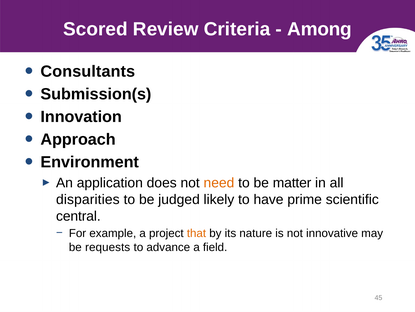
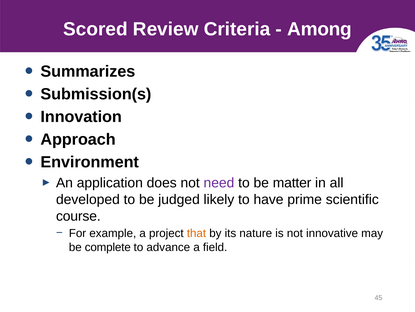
Consultants: Consultants -> Summarizes
need colour: orange -> purple
disparities: disparities -> developed
central: central -> course
requests: requests -> complete
